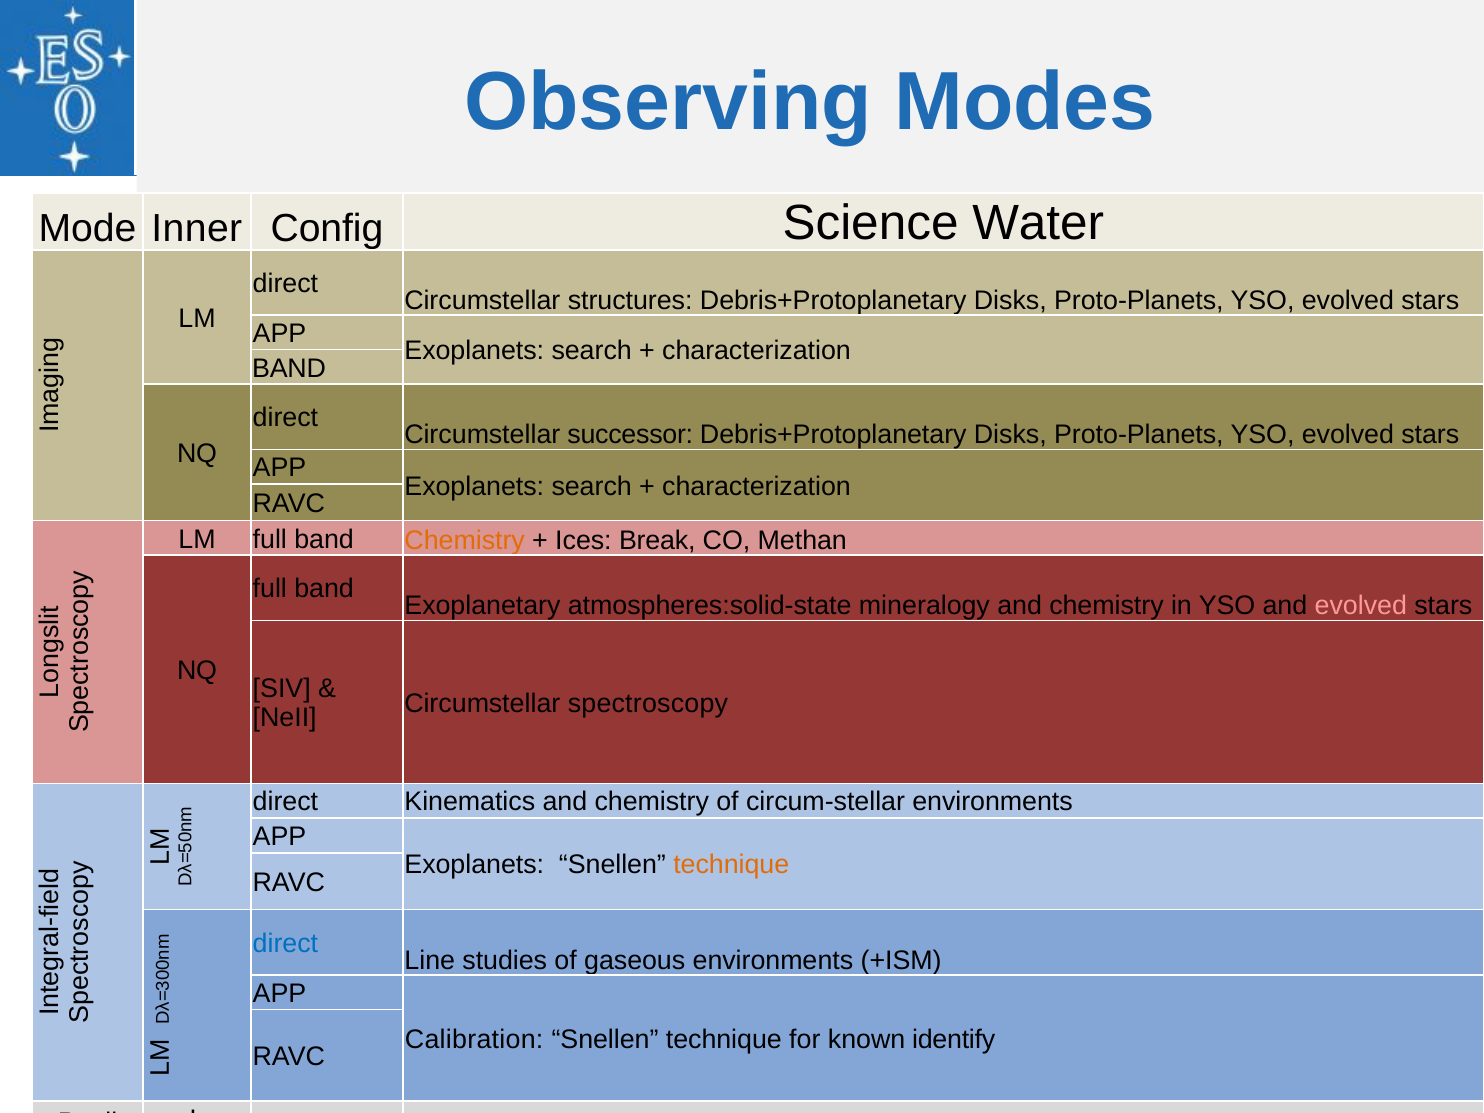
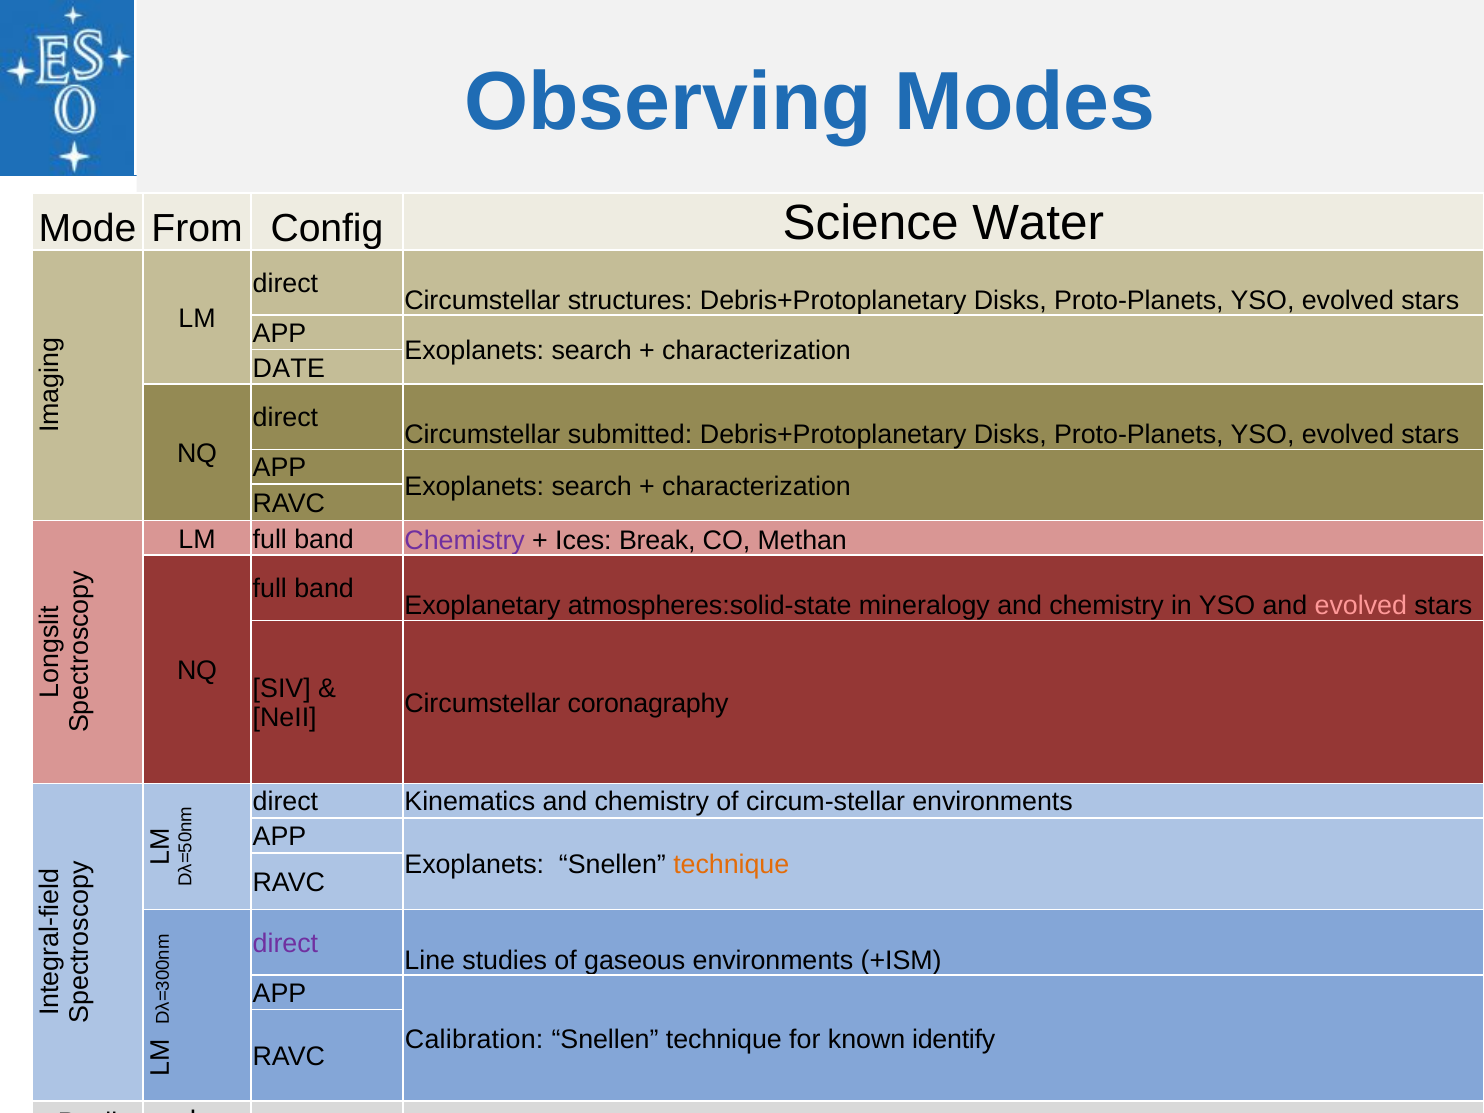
Inner: Inner -> From
BAND at (289, 368): BAND -> DATE
successor: successor -> submitted
Chemistry at (465, 541) colour: orange -> purple
spectroscopy: spectroscopy -> coronagraphy
direct at (285, 943) colour: blue -> purple
